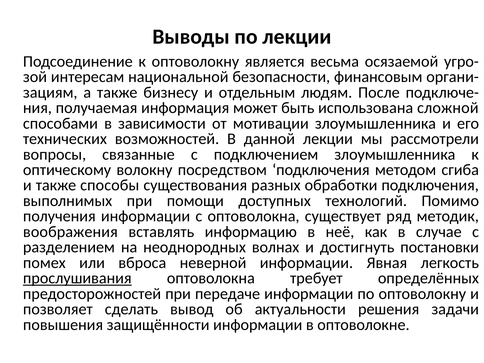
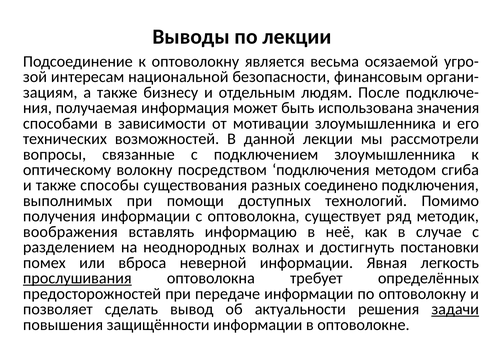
сложной: сложной -> значения
обработки: обработки -> соединено
задачи underline: none -> present
